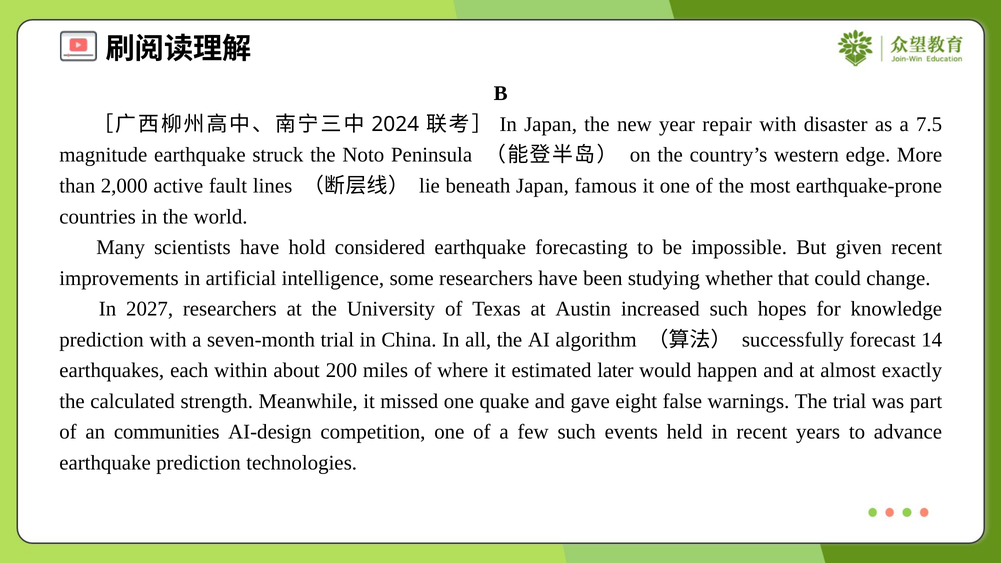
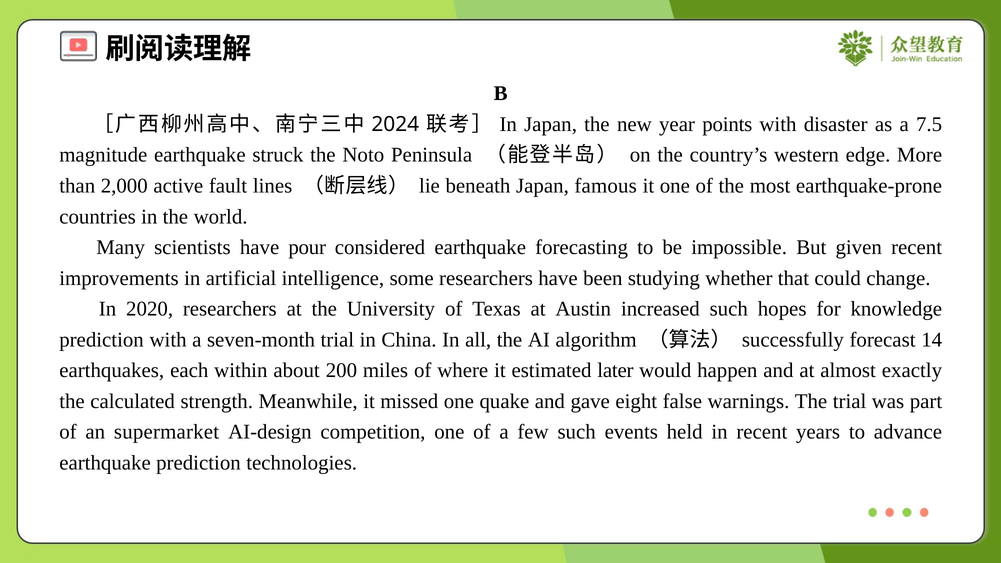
repair: repair -> points
hold: hold -> pour
2027: 2027 -> 2020
communities: communities -> supermarket
